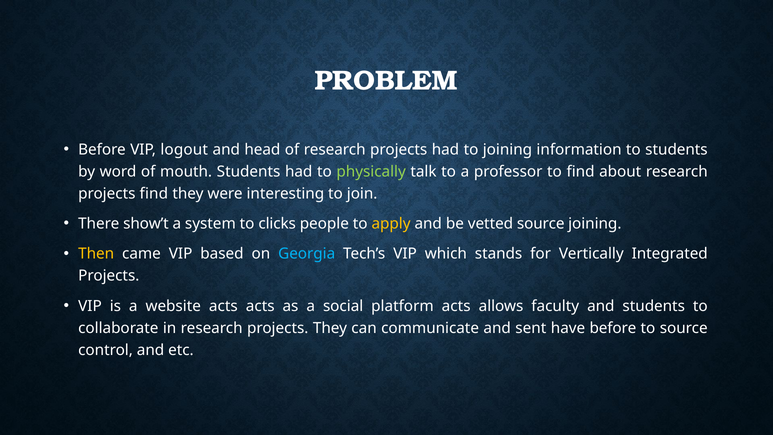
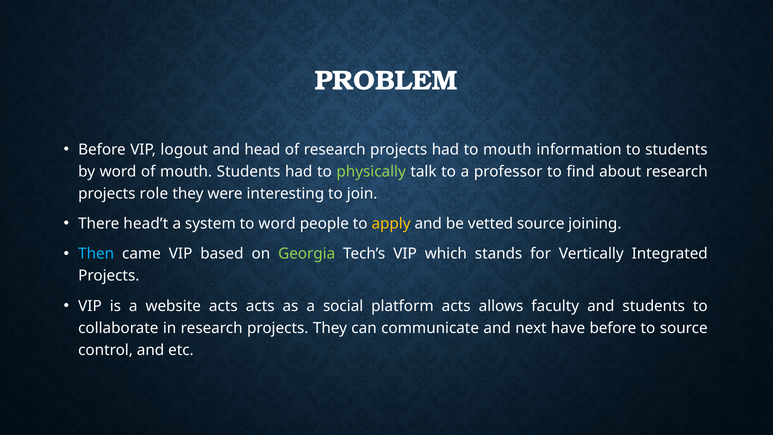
to joining: joining -> mouth
projects find: find -> role
show’t: show’t -> head’t
to clicks: clicks -> word
Then colour: yellow -> light blue
Georgia colour: light blue -> light green
sent: sent -> next
